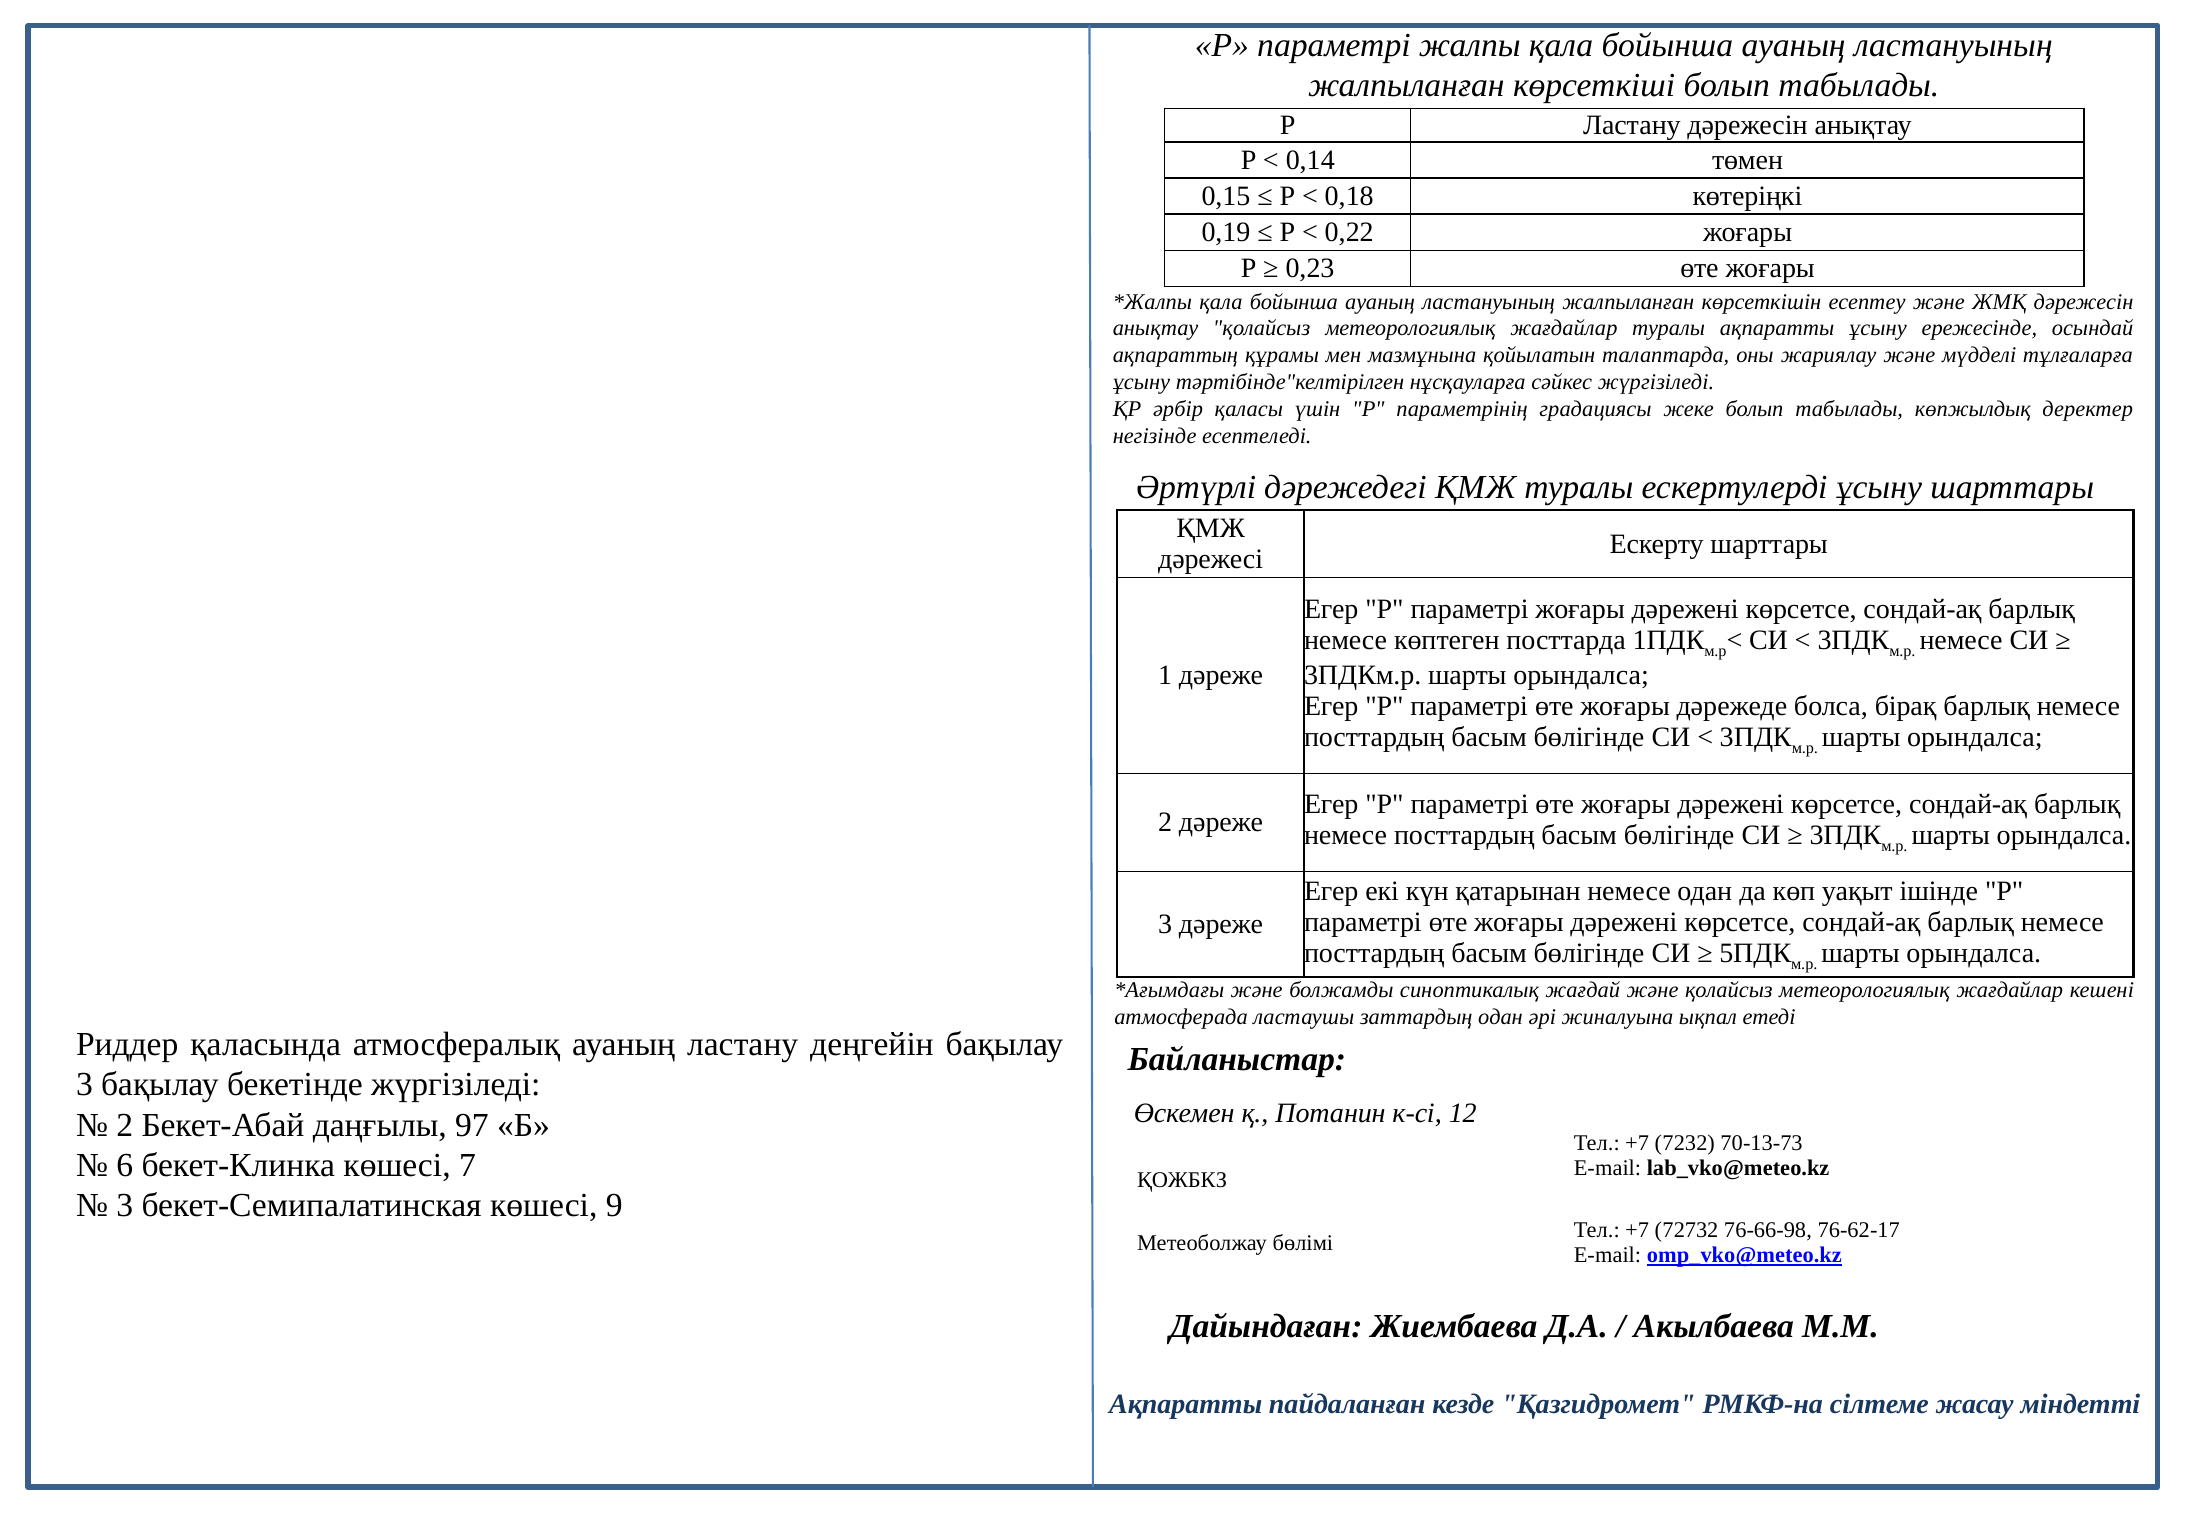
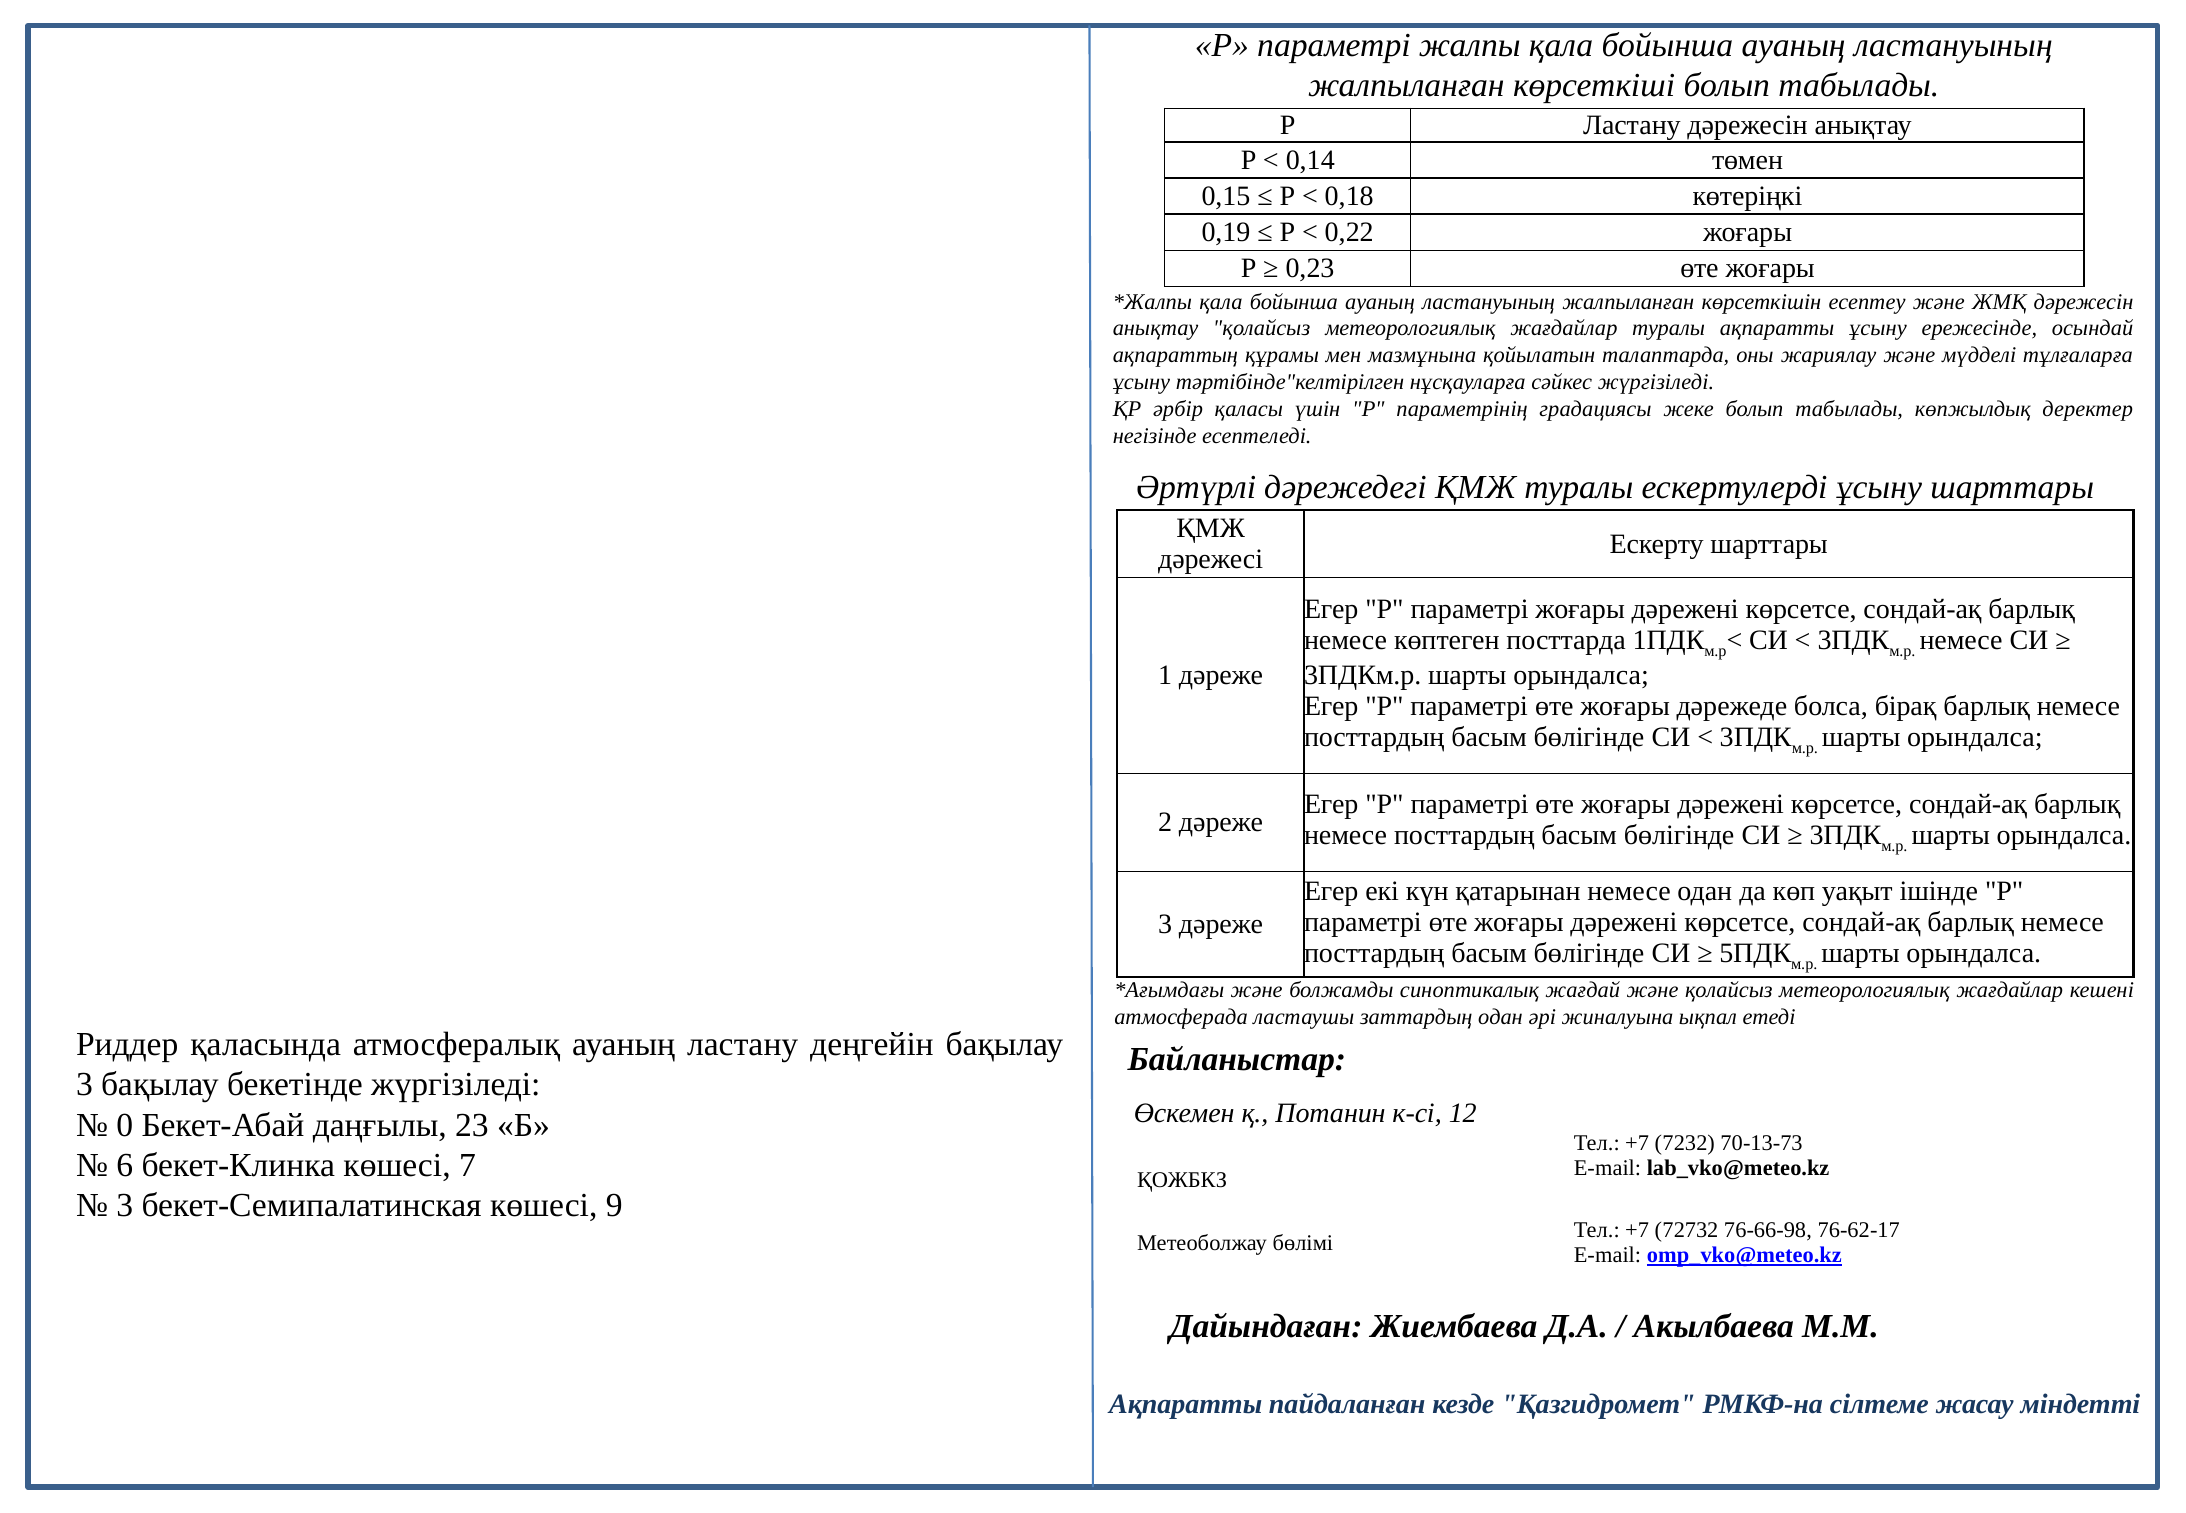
2 at (125, 1125): 2 -> 0
97: 97 -> 23
